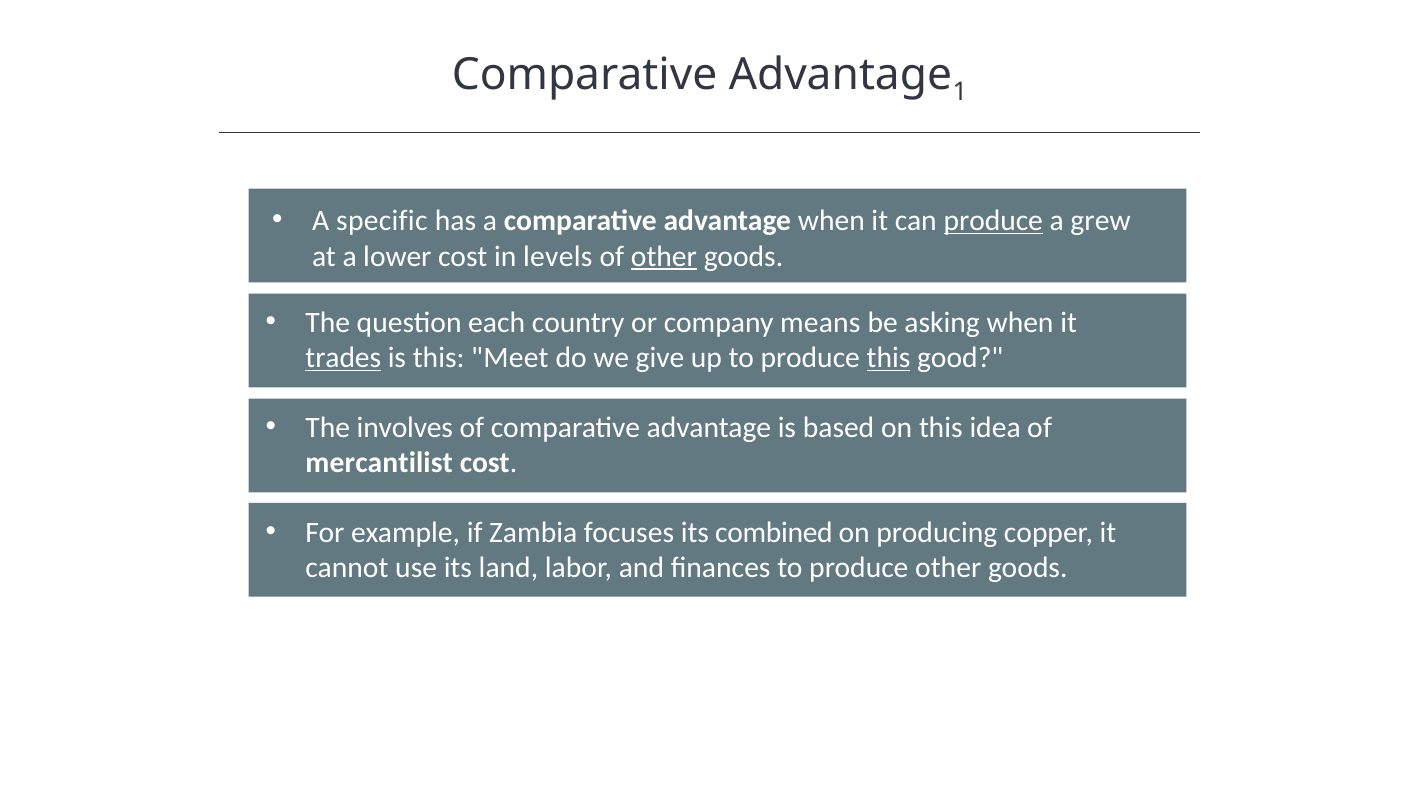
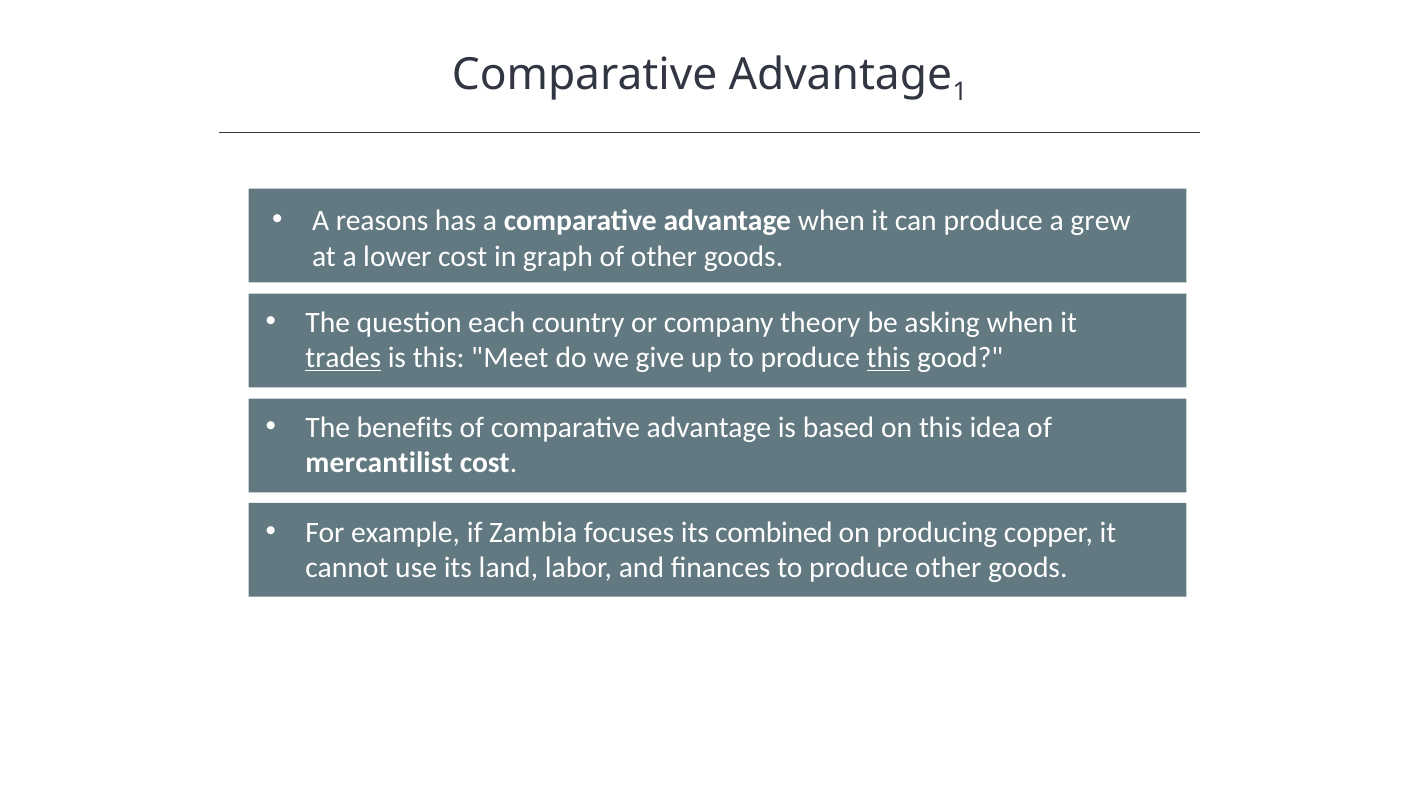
specific: specific -> reasons
produce at (993, 221) underline: present -> none
levels: levels -> graph
other at (664, 256) underline: present -> none
means: means -> theory
involves: involves -> benefits
